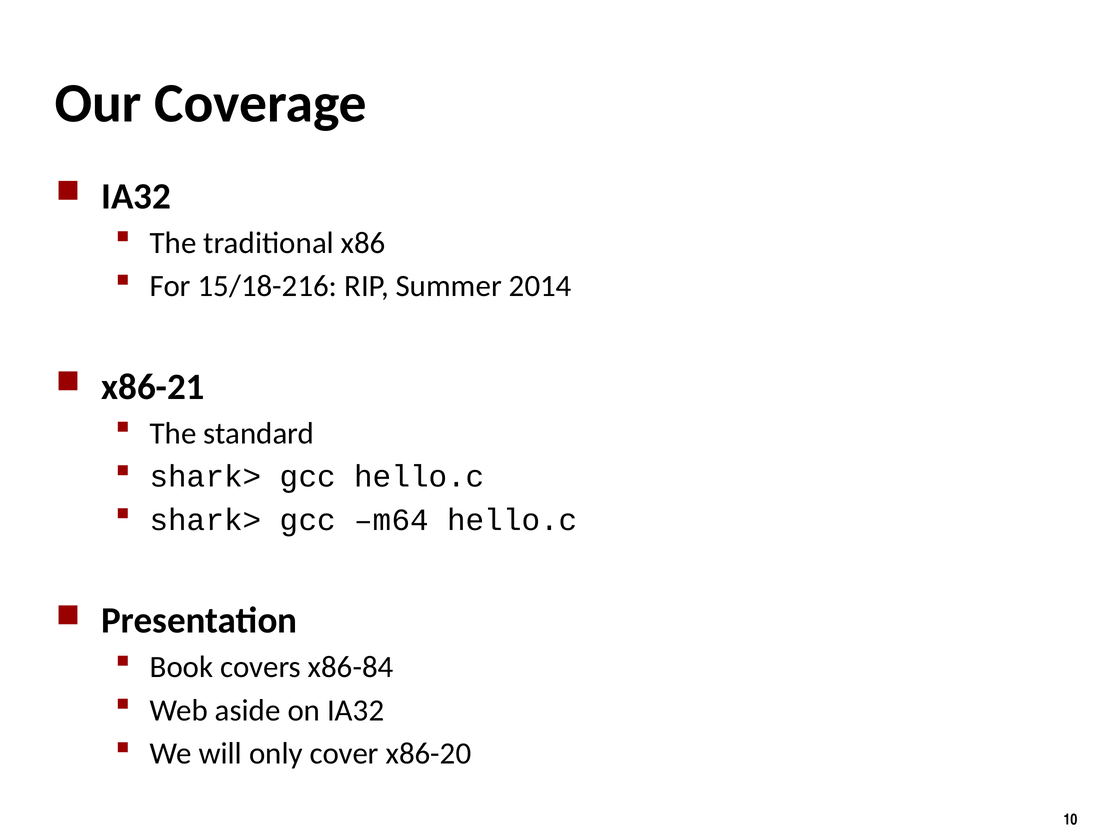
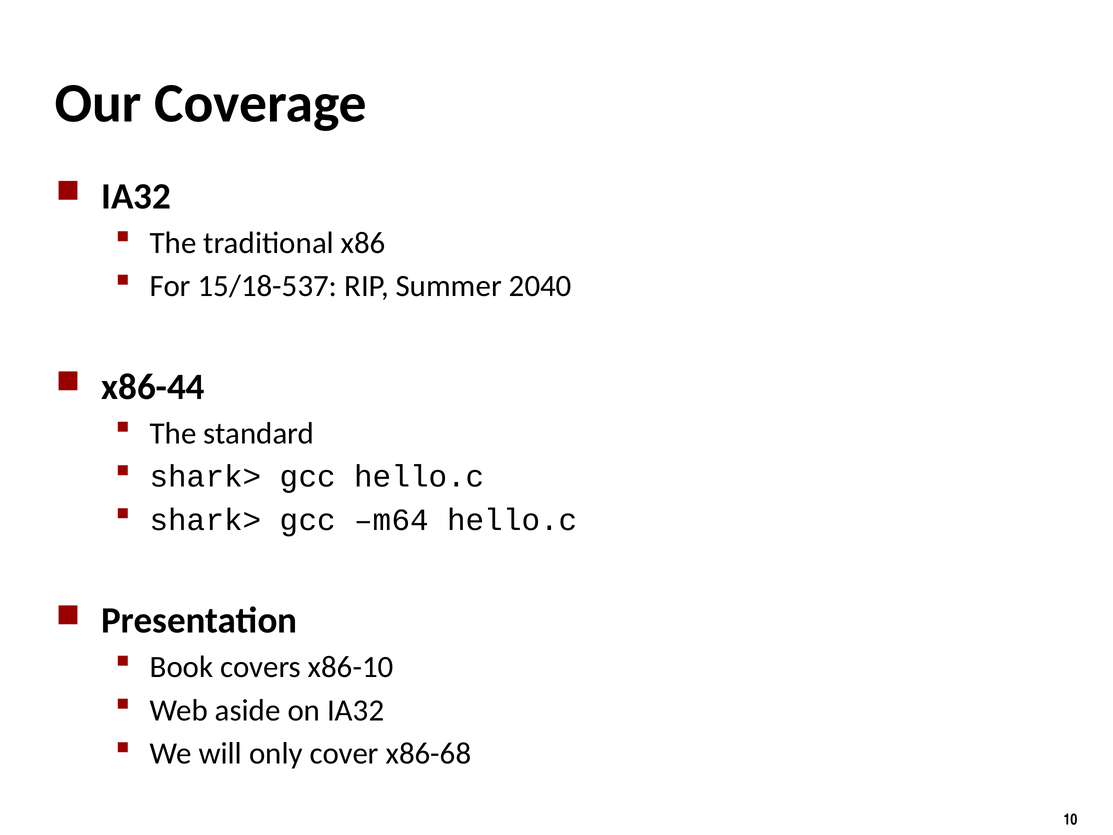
15/18-216: 15/18-216 -> 15/18-537
2014: 2014 -> 2040
x86-21: x86-21 -> x86-44
x86-84: x86-84 -> x86-10
x86-20: x86-20 -> x86-68
